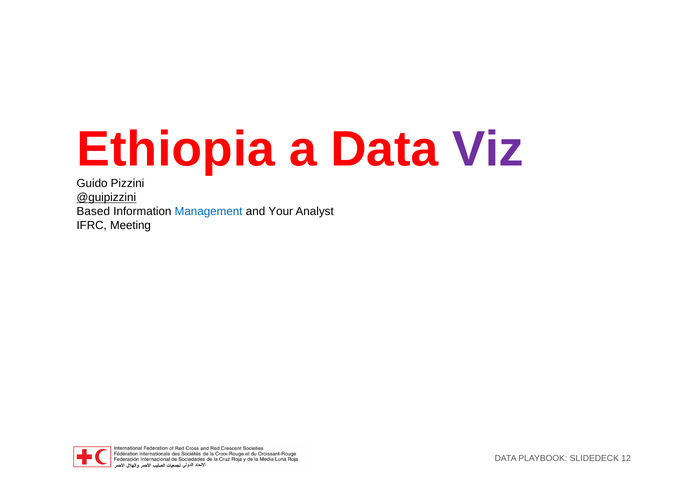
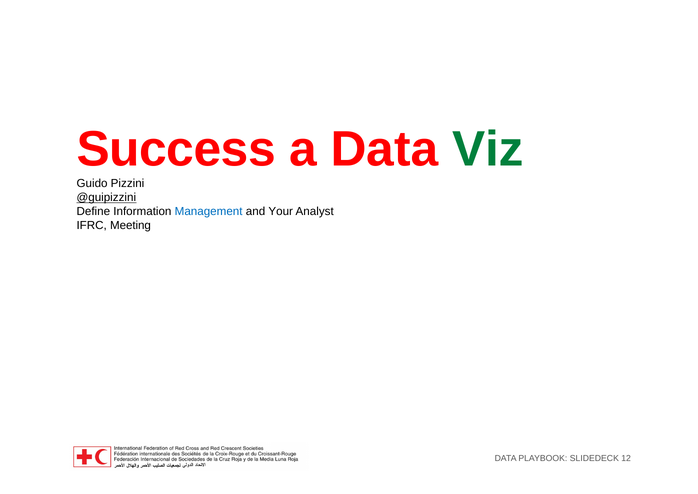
Ethiopia: Ethiopia -> Success
Viz colour: purple -> green
Based: Based -> Define
